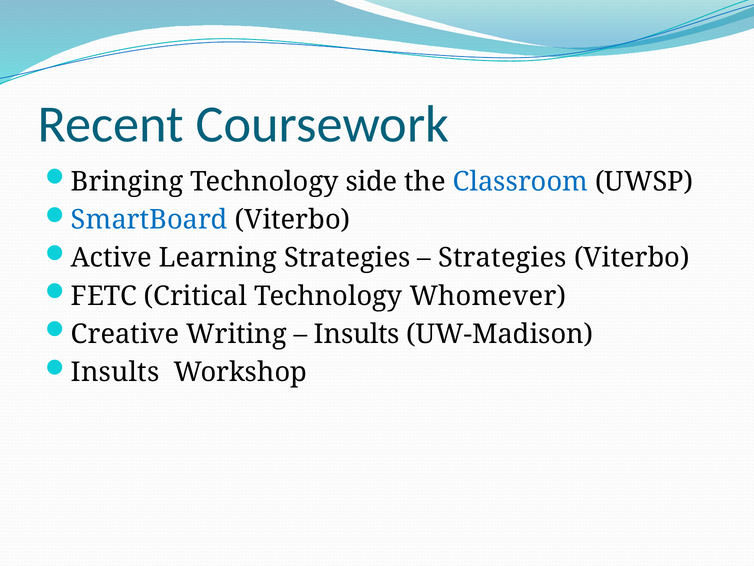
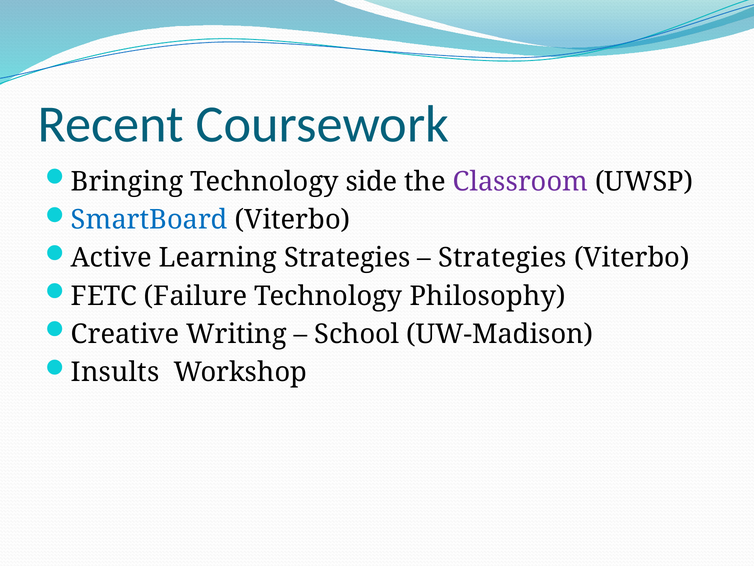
Classroom colour: blue -> purple
Critical: Critical -> Failure
Whomever: Whomever -> Philosophy
Insults at (357, 334): Insults -> School
